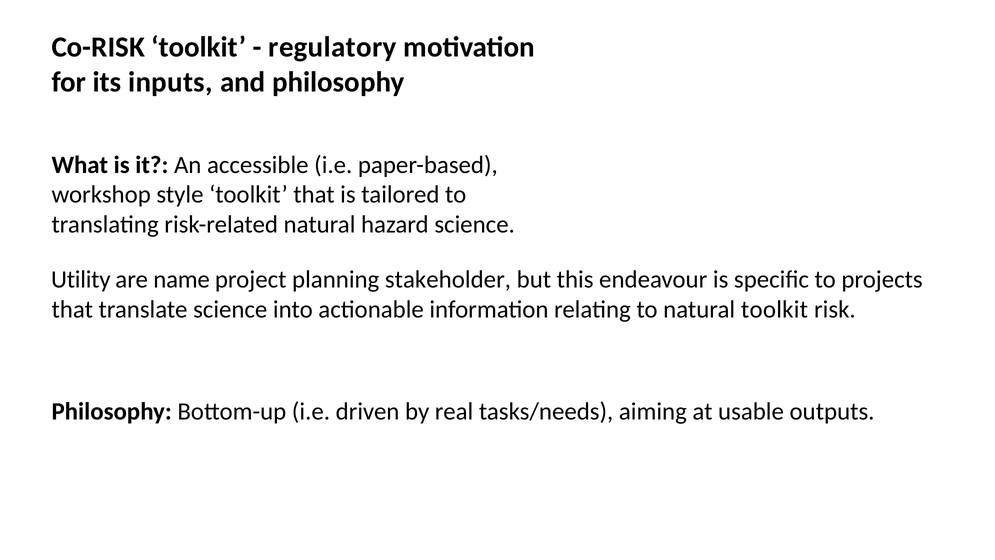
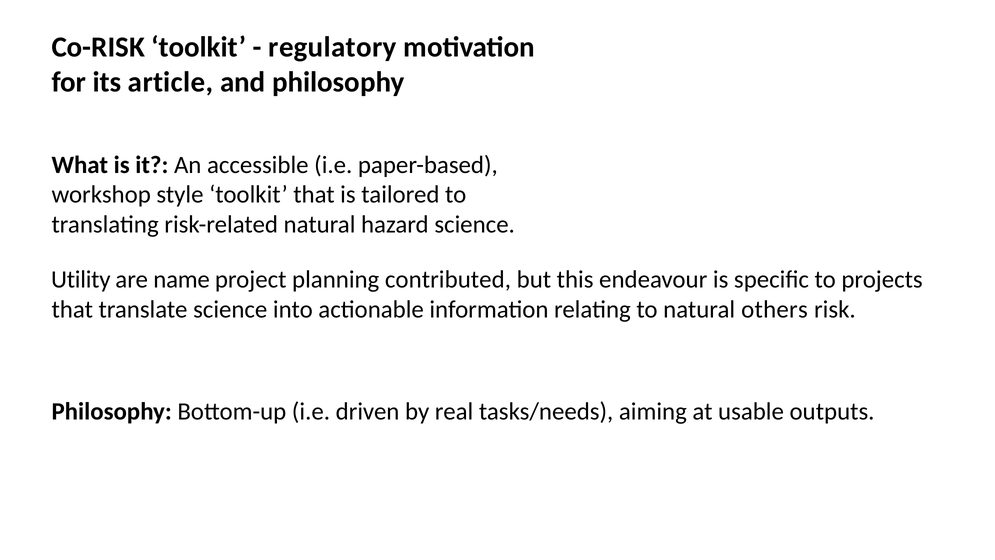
inputs: inputs -> article
stakeholder: stakeholder -> contributed
natural toolkit: toolkit -> others
